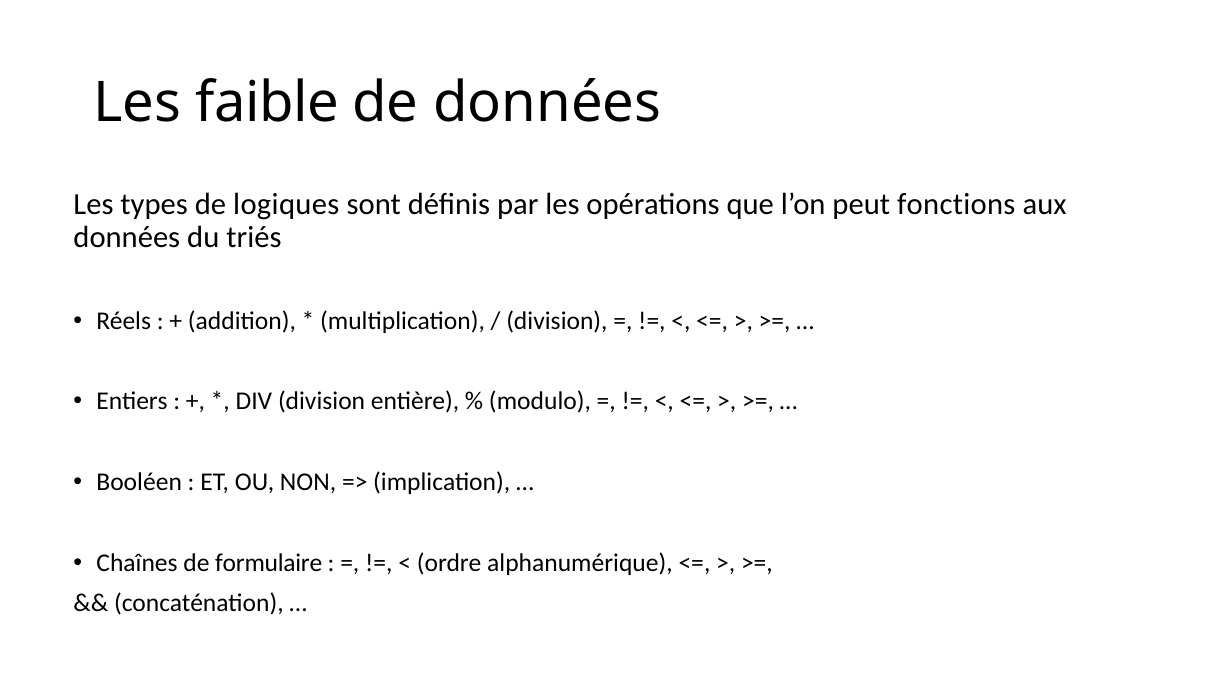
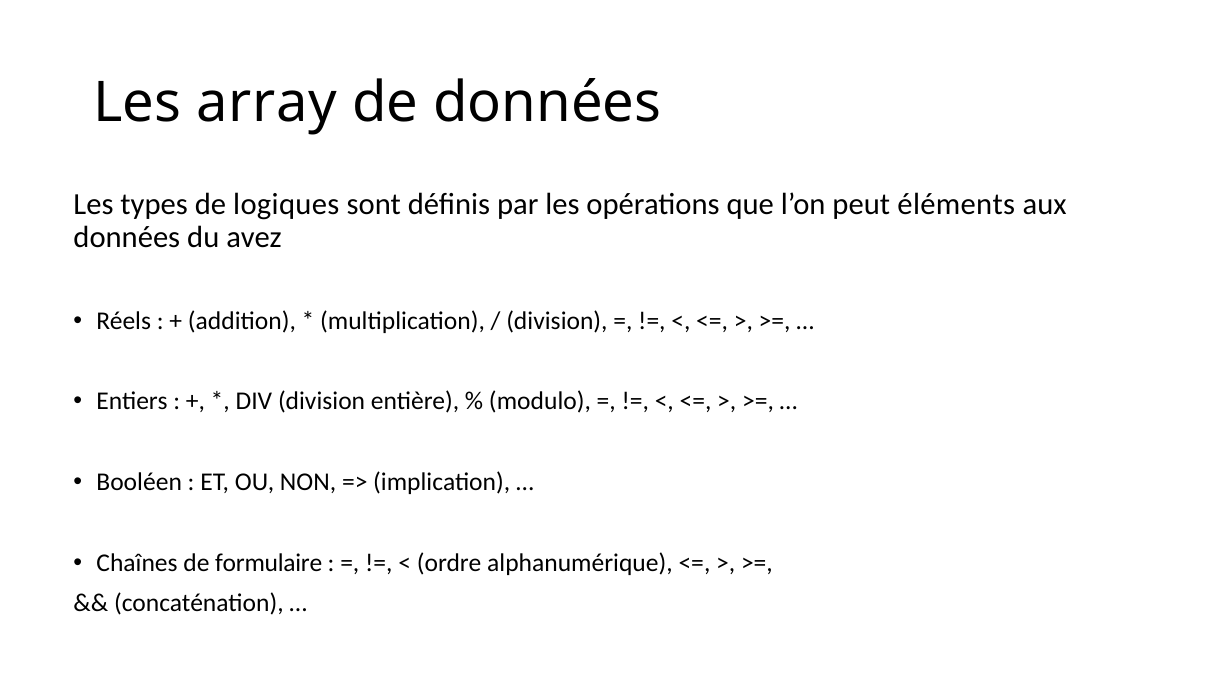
faible: faible -> array
fonctions: fonctions -> éléments
triés: triés -> avez
